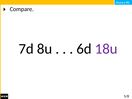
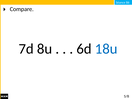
18u colour: purple -> blue
